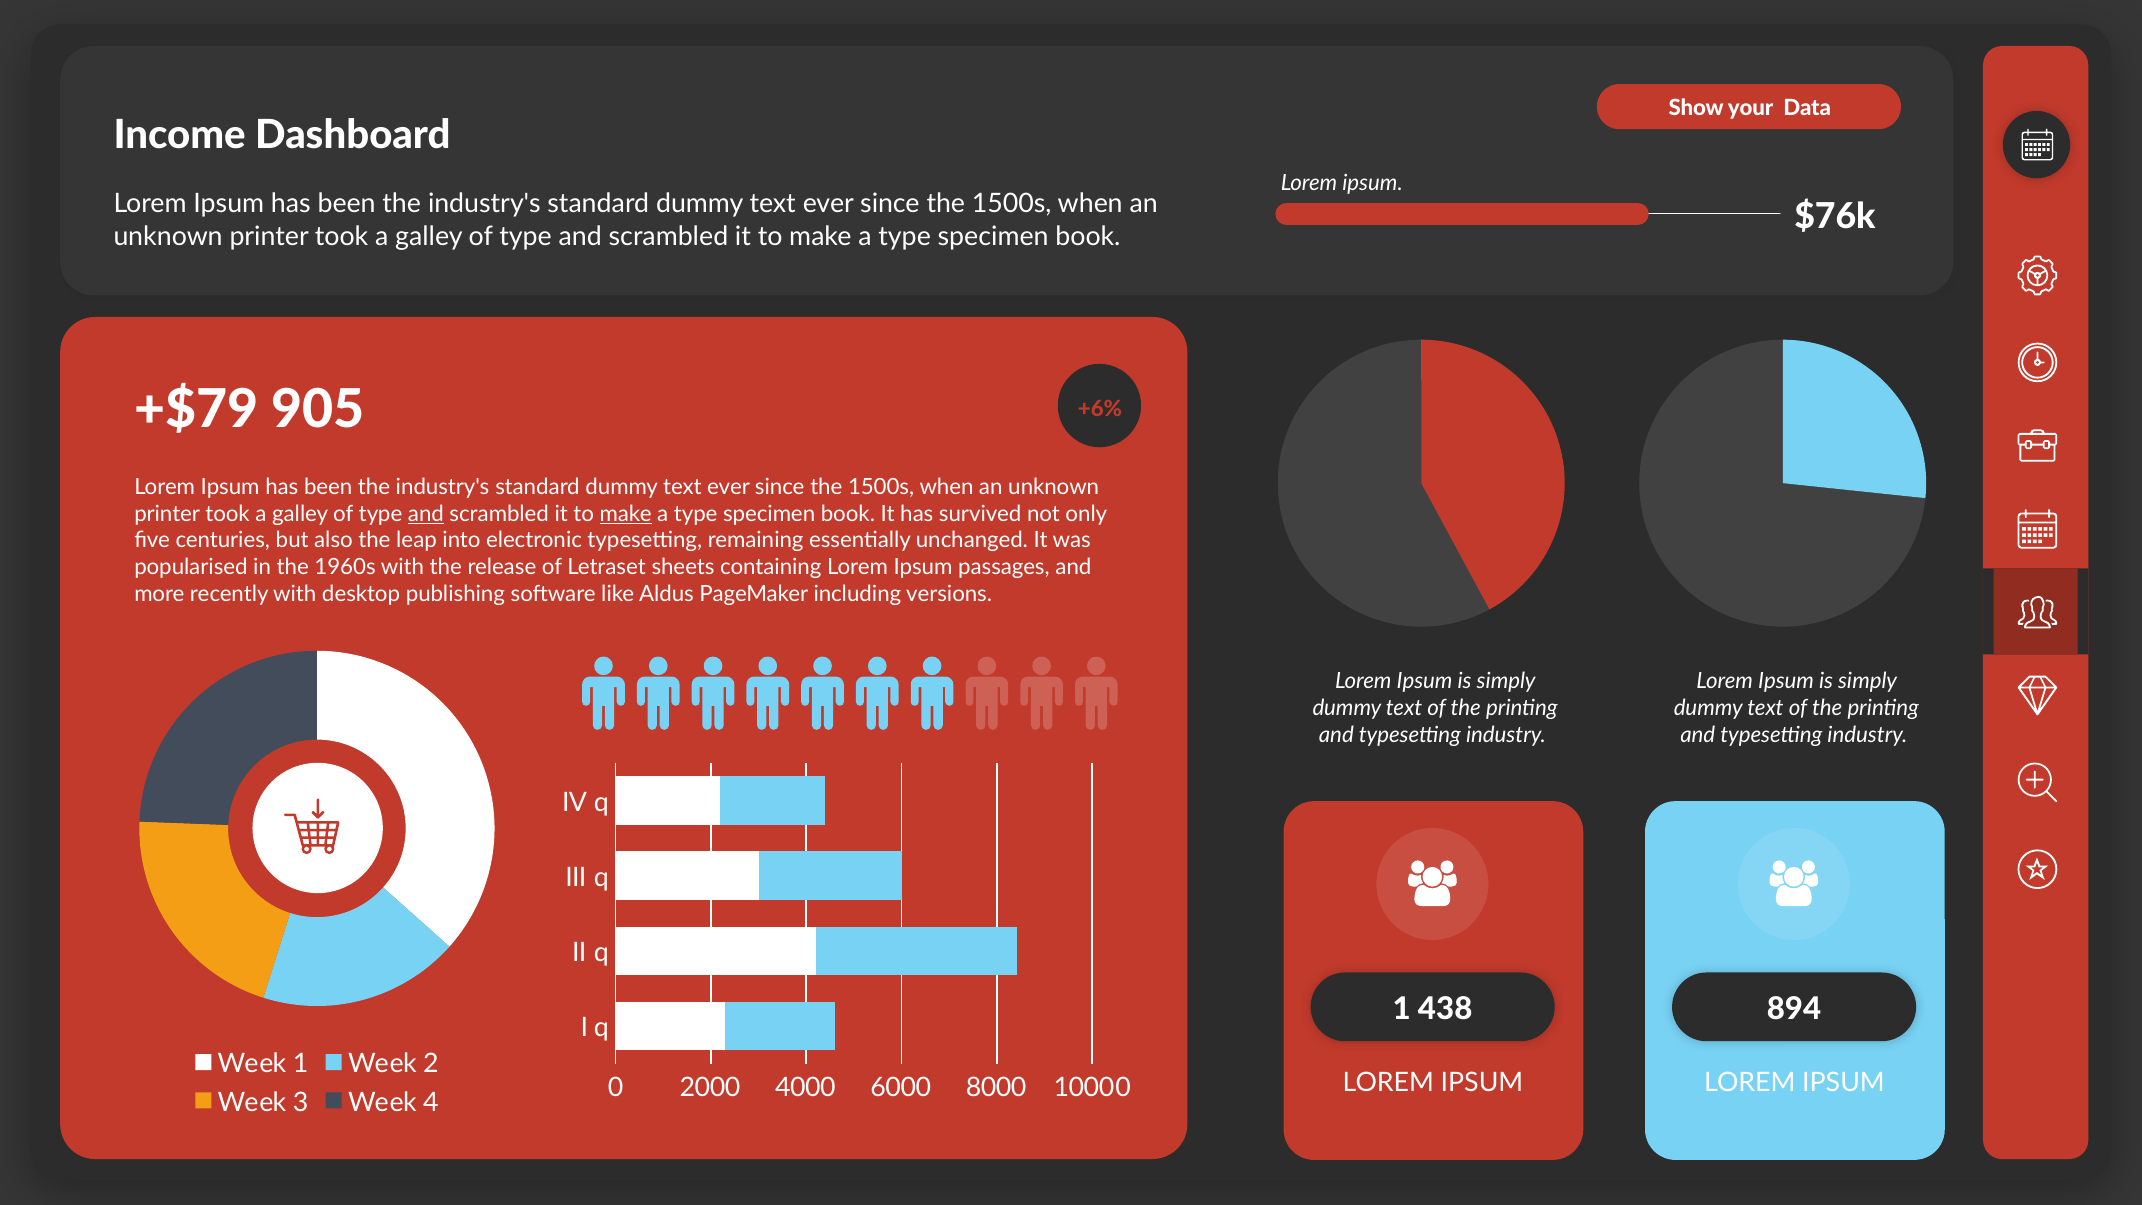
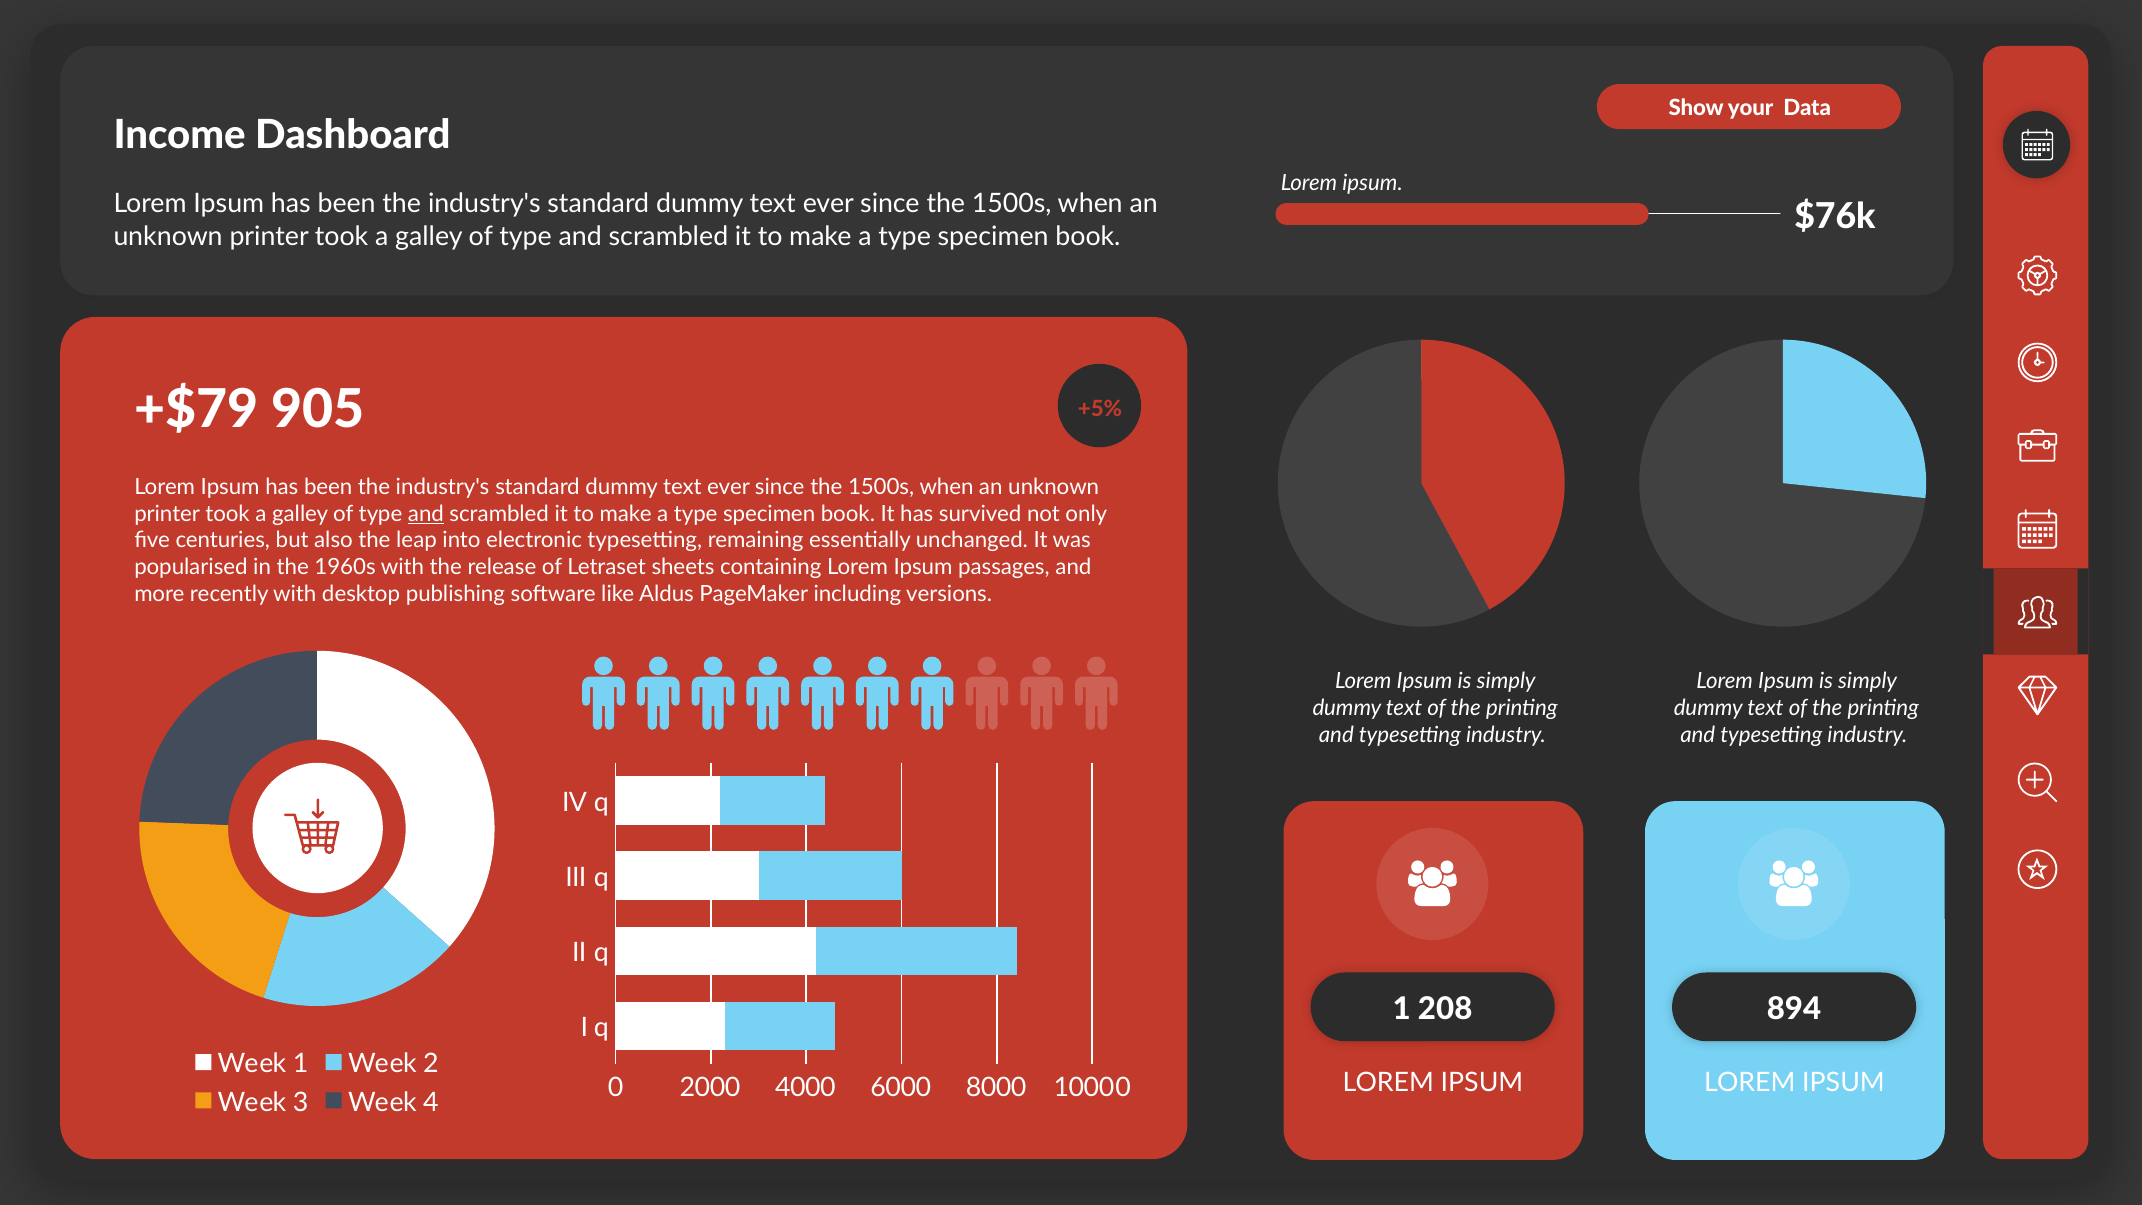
+6%: +6% -> +5%
make at (626, 514) underline: present -> none
438: 438 -> 208
